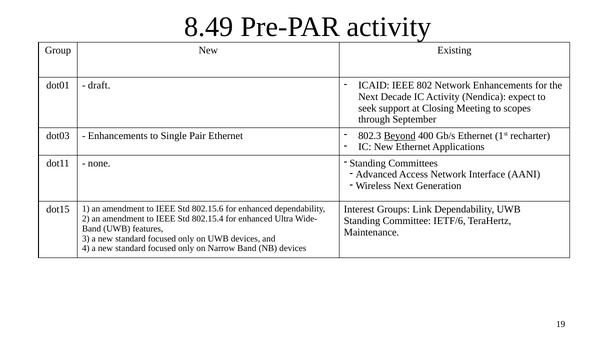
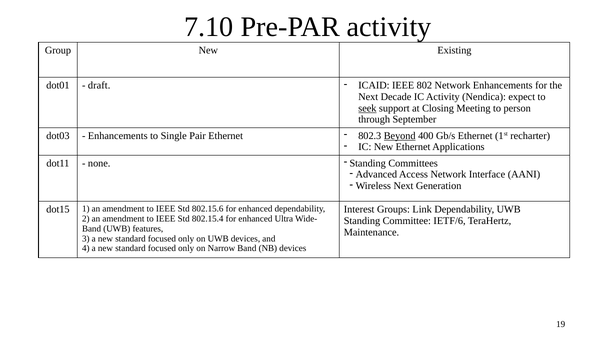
8.49: 8.49 -> 7.10
seek underline: none -> present
scopes: scopes -> person
